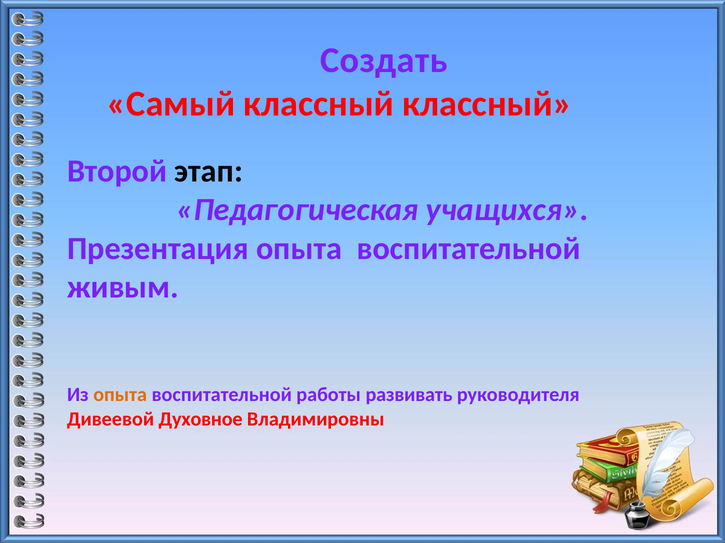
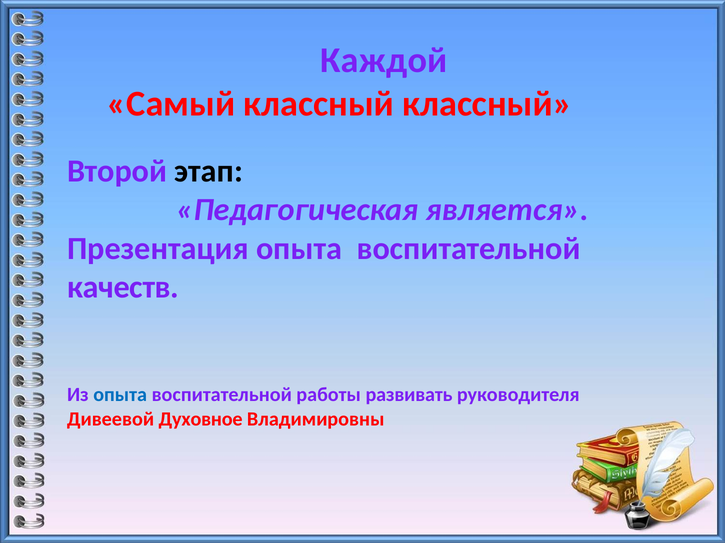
Создать: Создать -> Каждой
учащихся: учащихся -> является
живым: живым -> качеств
опыта at (120, 395) colour: orange -> blue
